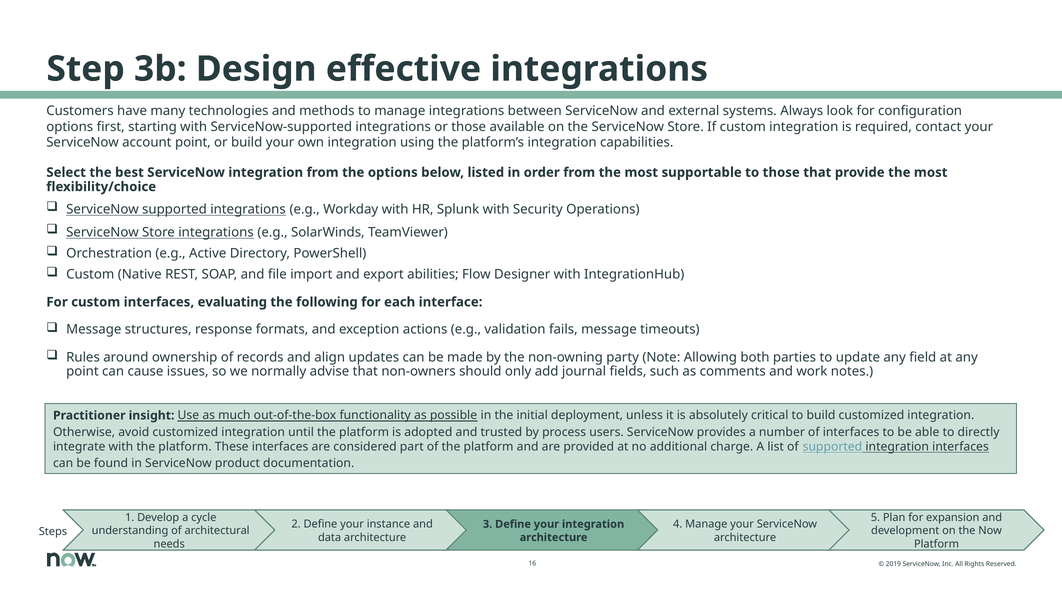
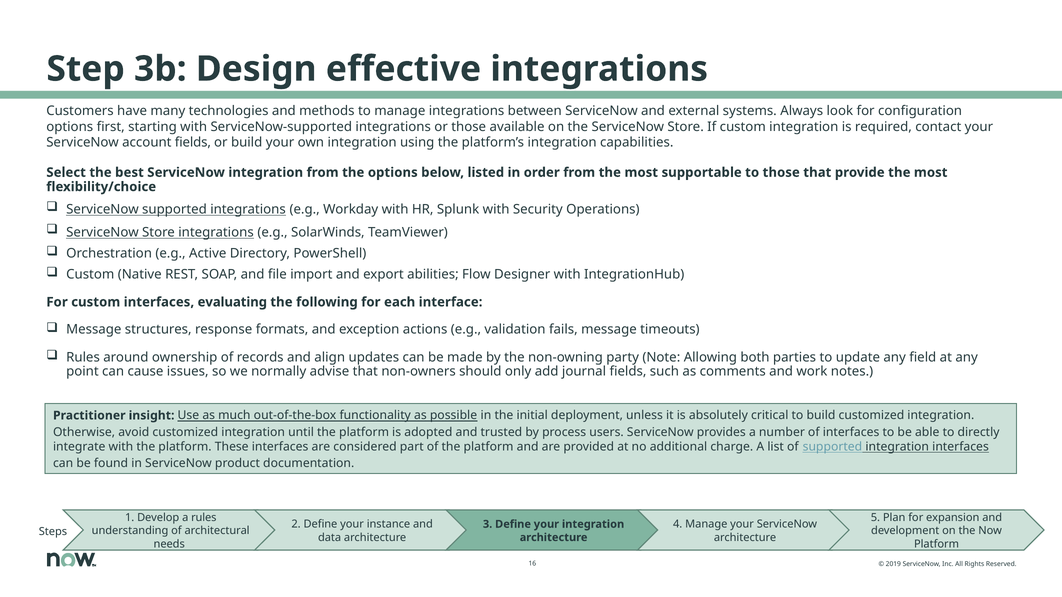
account point: point -> fields
a cycle: cycle -> rules
